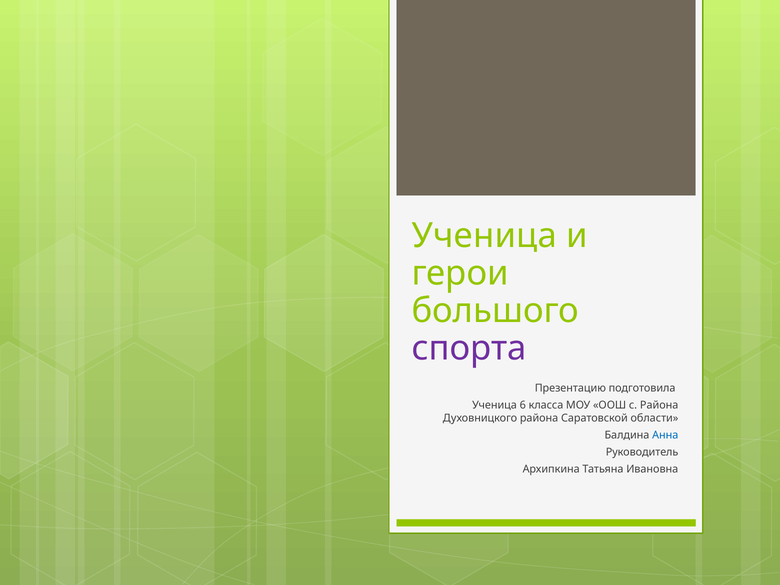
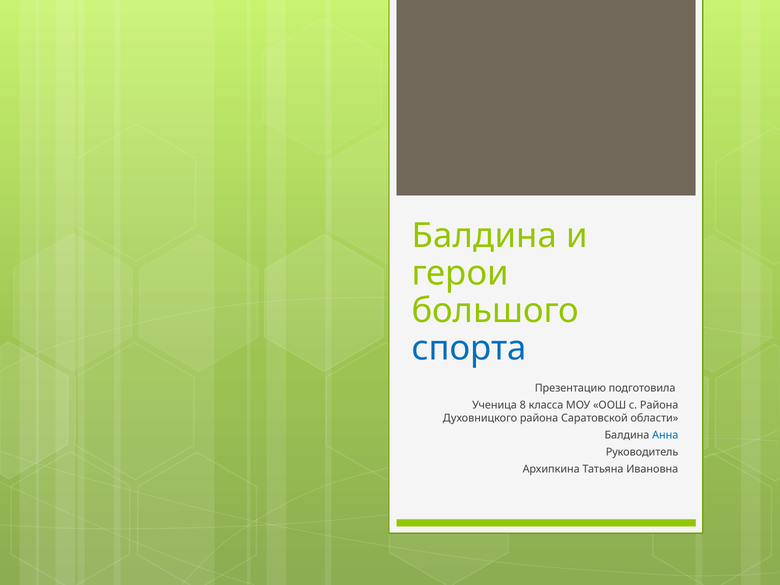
Ученица at (484, 236): Ученица -> Балдина
спорта colour: purple -> blue
6: 6 -> 8
